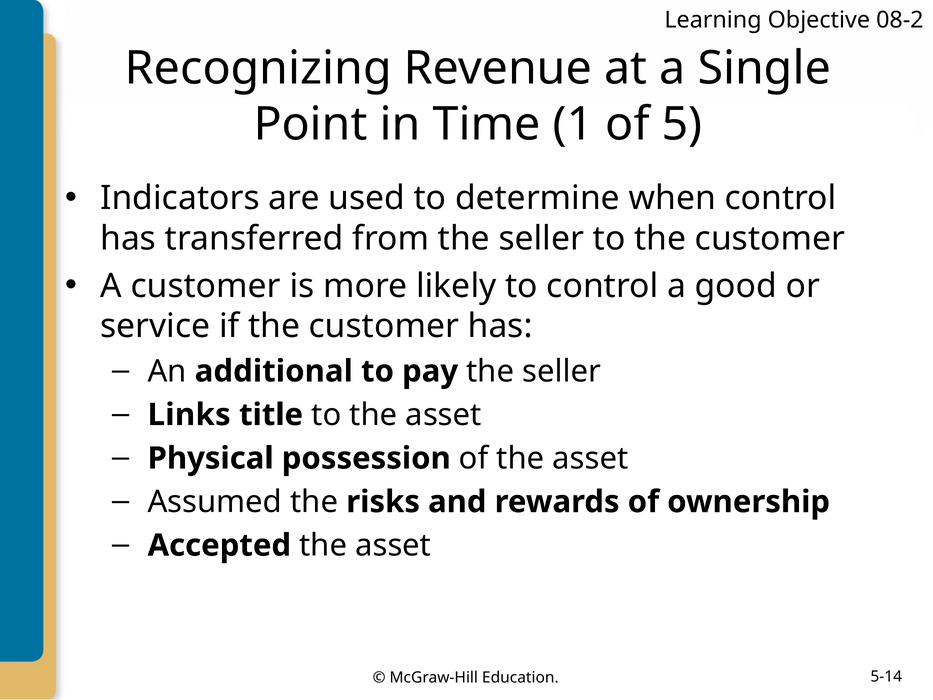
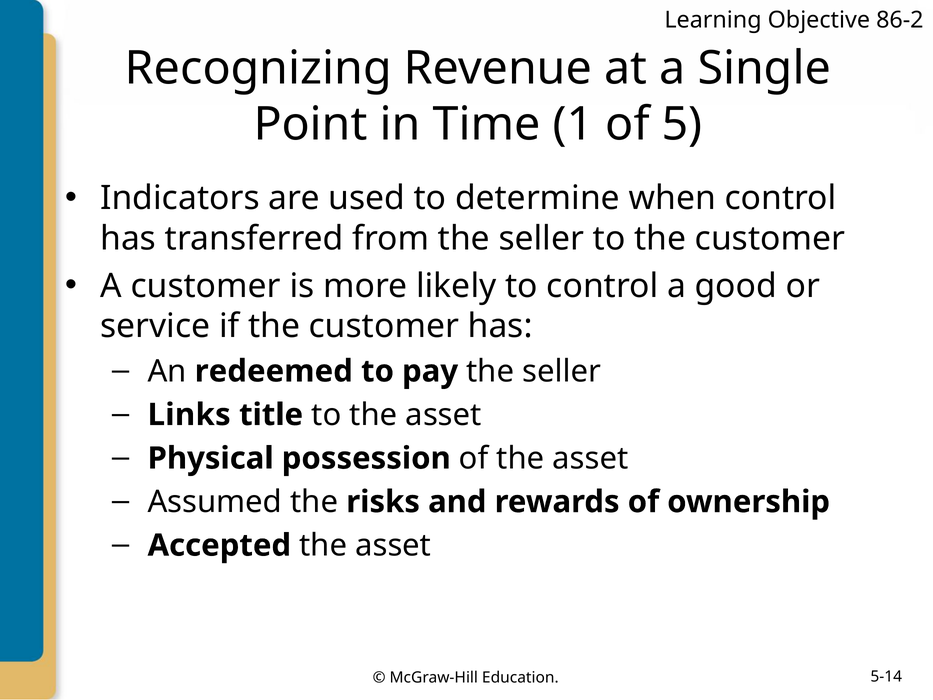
08-2: 08-2 -> 86-2
additional: additional -> redeemed
